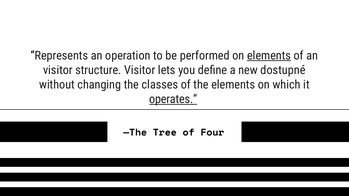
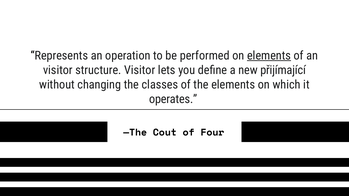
dostupné: dostupné -> přijímající
operates underline: present -> none
Tree: Tree -> Cout
